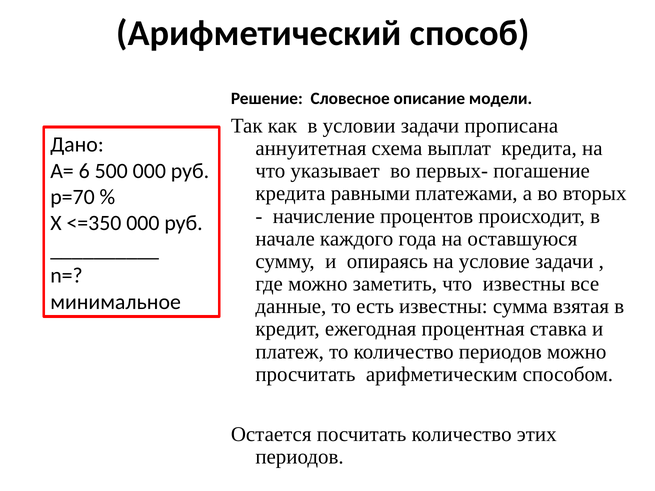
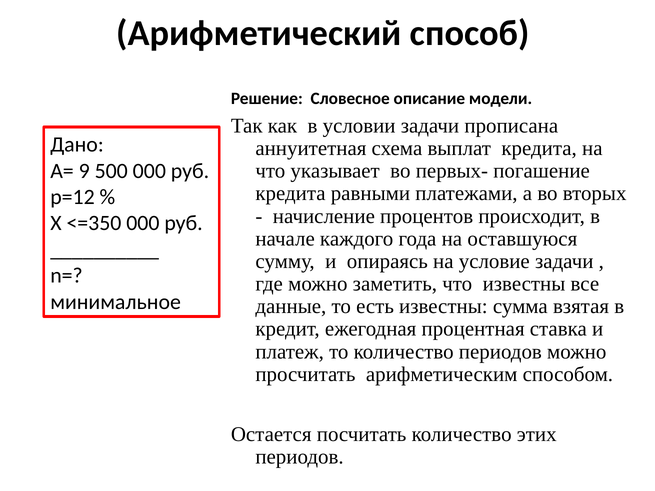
6: 6 -> 9
р=70: р=70 -> р=12
